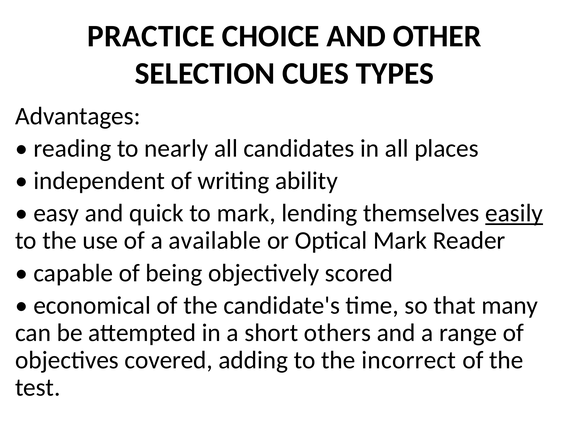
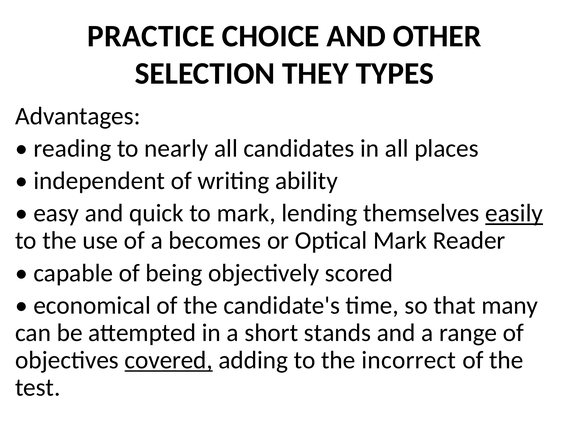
CUES: CUES -> THEY
available: available -> becomes
others: others -> stands
covered underline: none -> present
